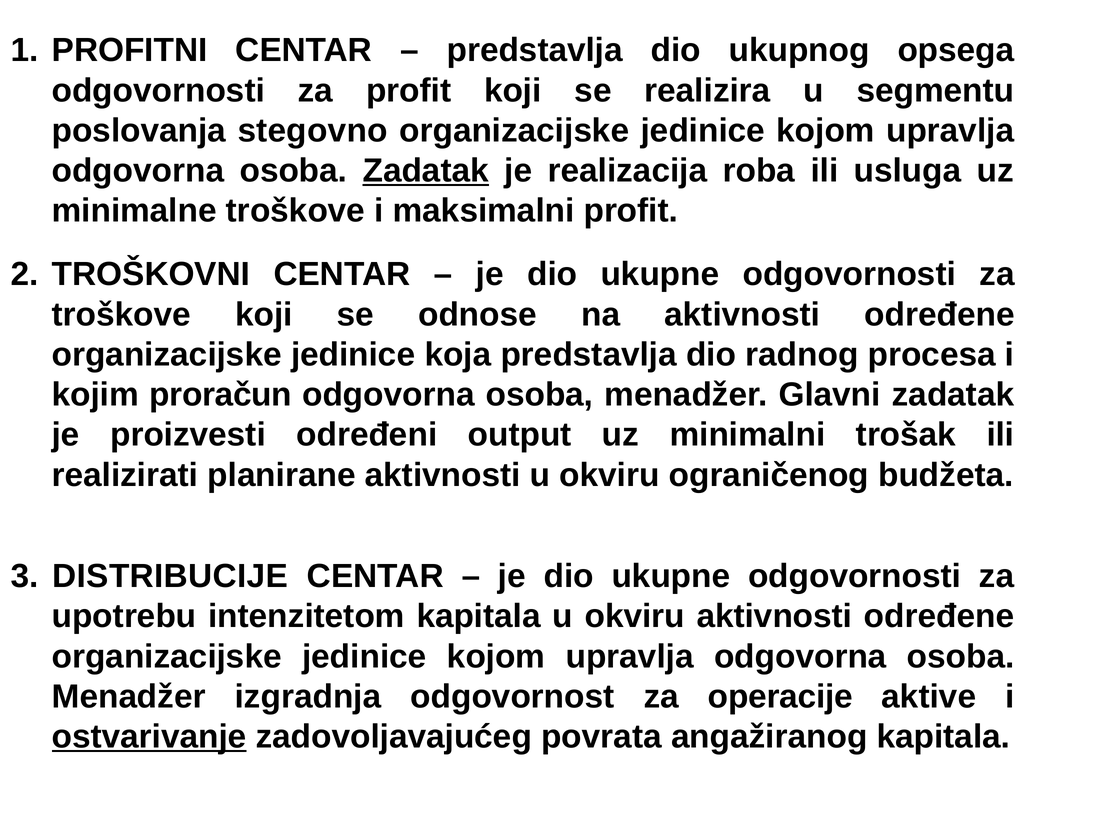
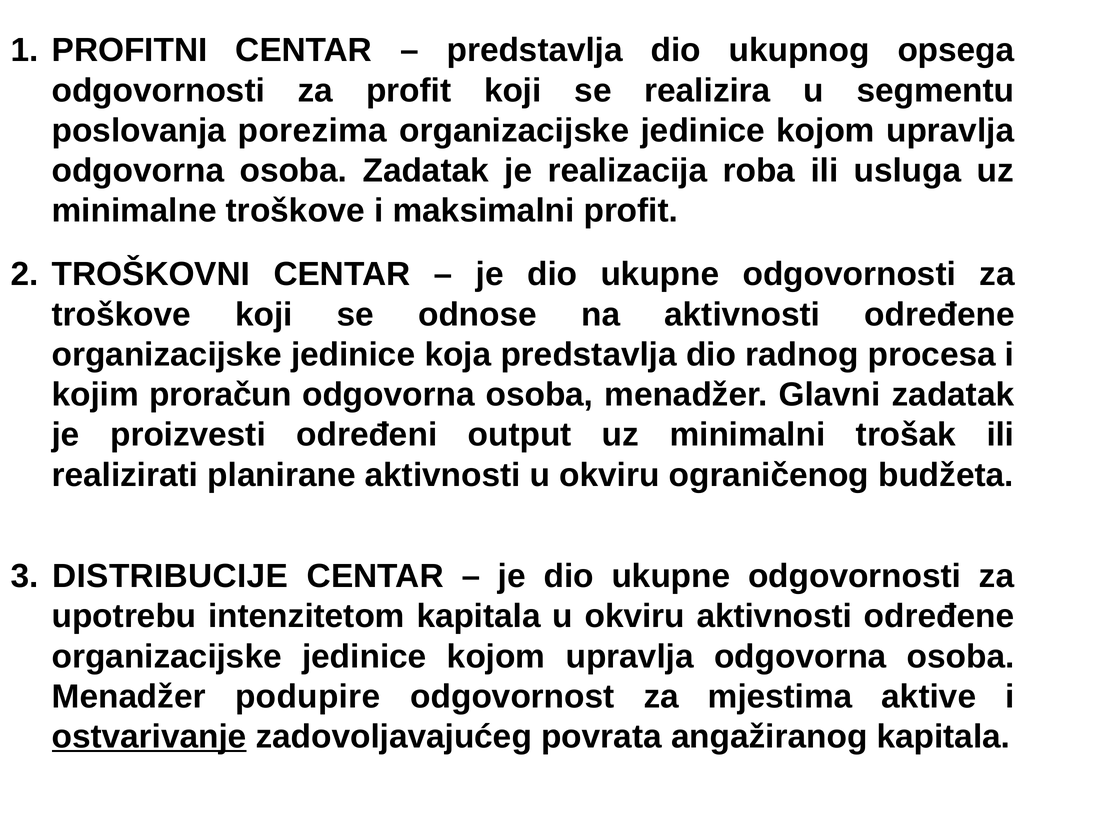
stegovno: stegovno -> porezima
Zadatak at (426, 171) underline: present -> none
izgradnja: izgradnja -> podupire
operacije: operacije -> mjestima
